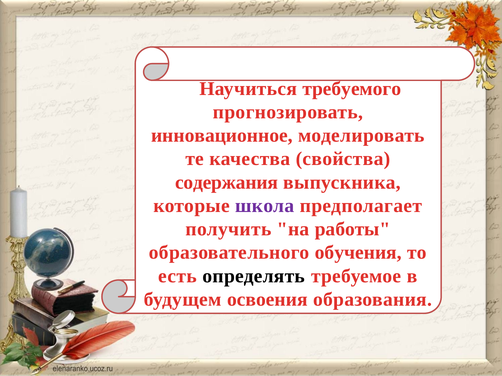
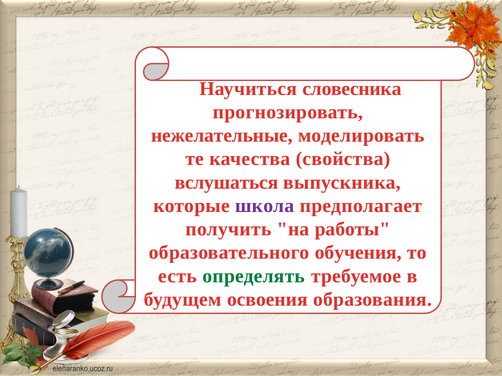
требуемого: требуемого -> словесника
инновационное: инновационное -> нежелательные
содержания: содержания -> вслушаться
определять colour: black -> green
